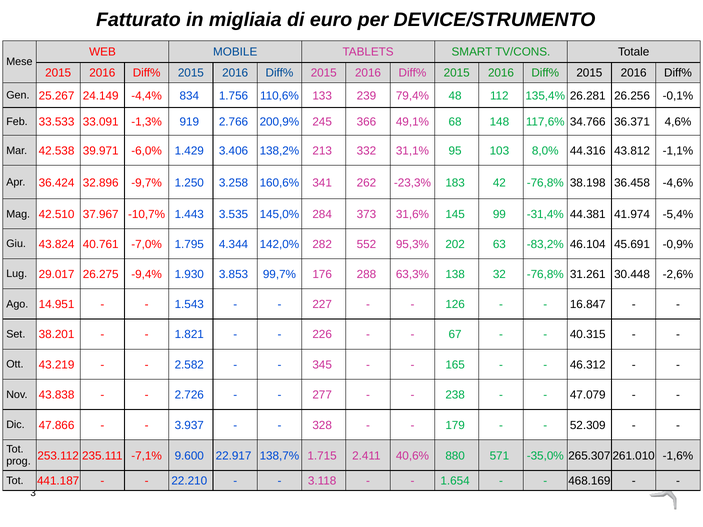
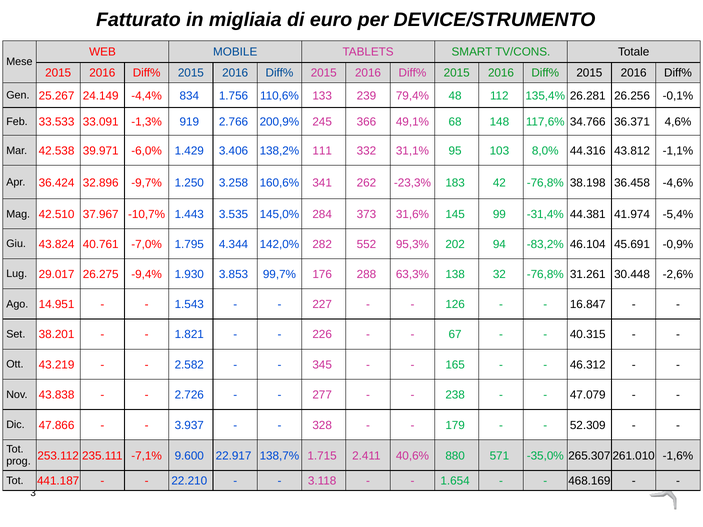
213: 213 -> 111
63: 63 -> 94
